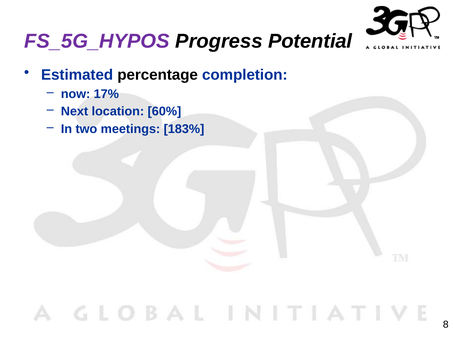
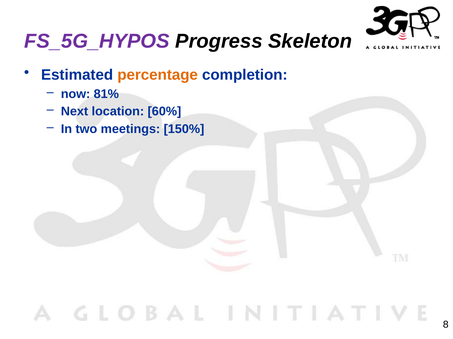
Potential: Potential -> Skeleton
percentage colour: black -> orange
17%: 17% -> 81%
183%: 183% -> 150%
